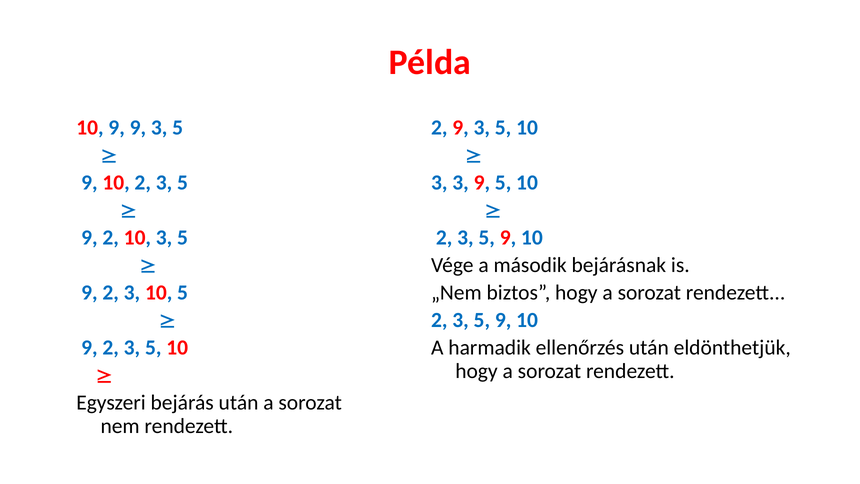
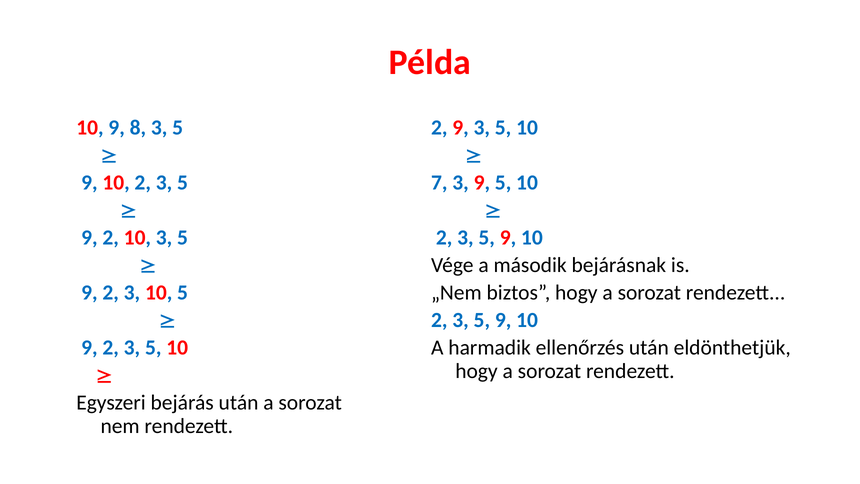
9 9: 9 -> 8
3 at (439, 183): 3 -> 7
